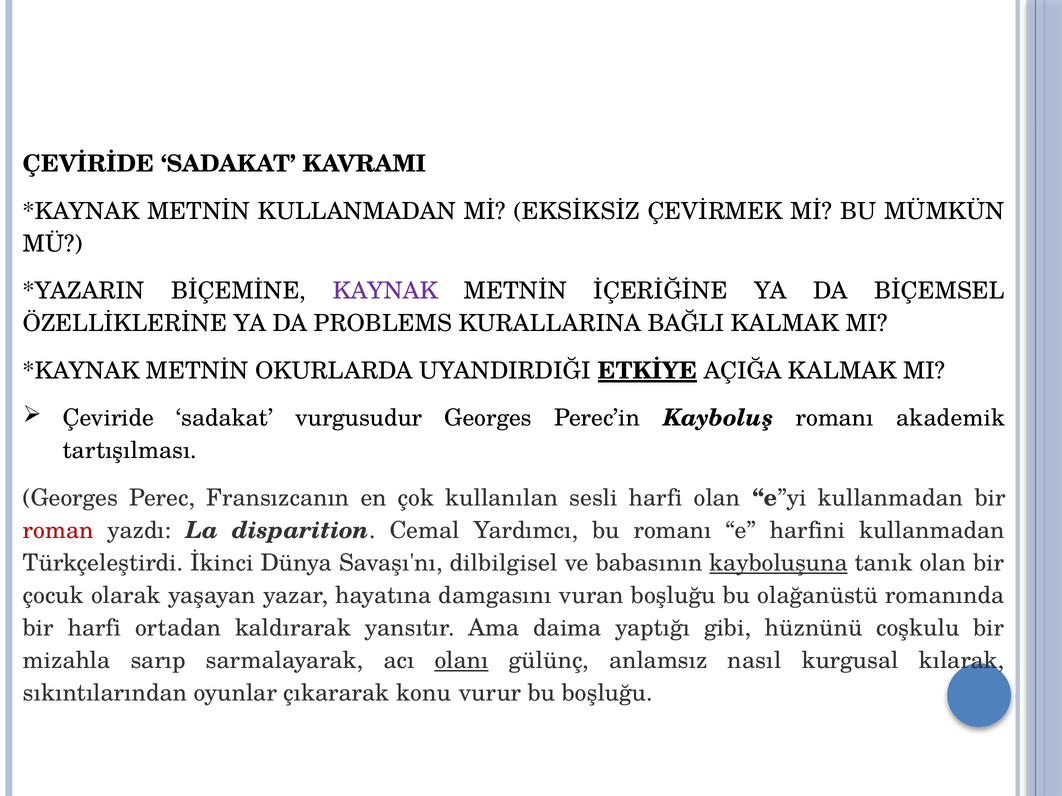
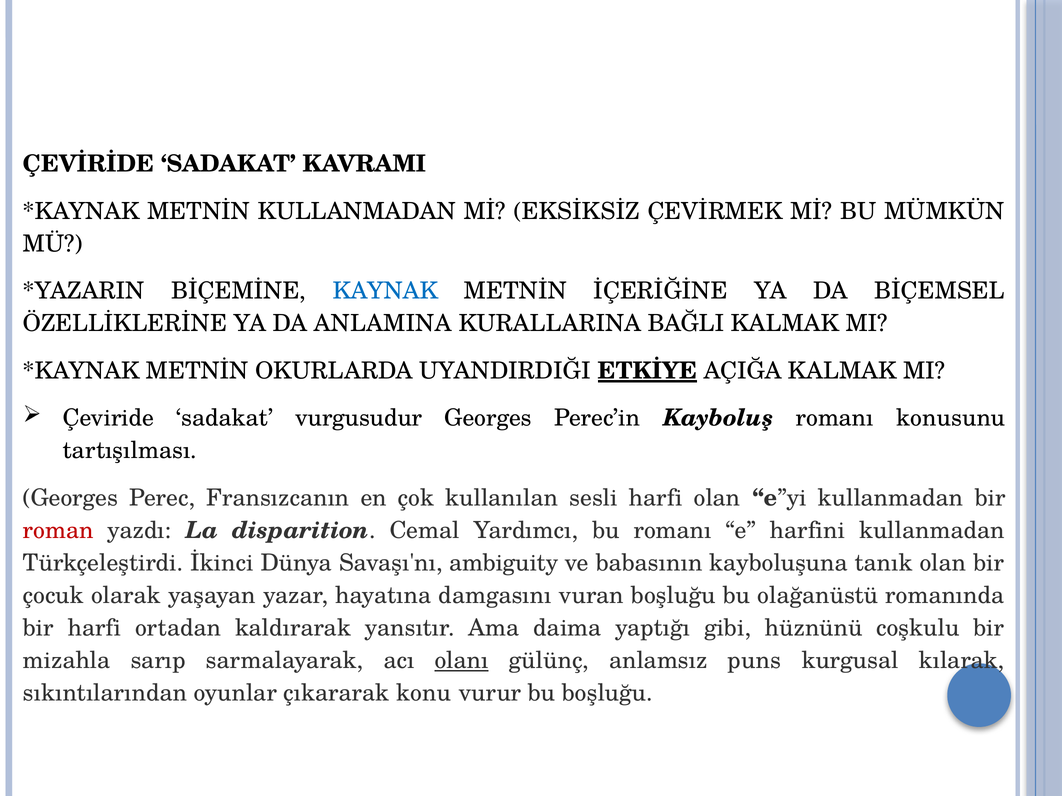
KAYNAK colour: purple -> blue
PROBLEMS: PROBLEMS -> ANLAMINA
akademik: akademik -> konusunu
dilbilgisel: dilbilgisel -> ambiguity
kayboluşuna underline: present -> none
nasıl: nasıl -> puns
